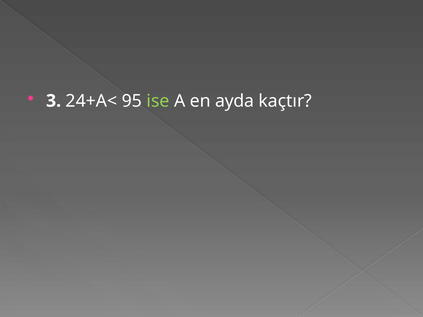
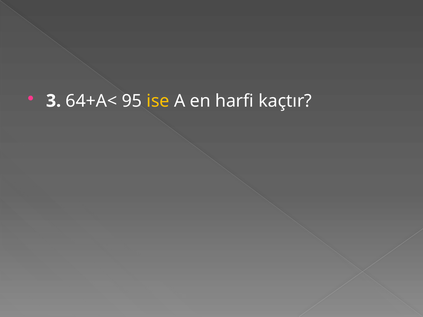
24+A<: 24+A< -> 64+A<
ise colour: light green -> yellow
ayda: ayda -> harfi
